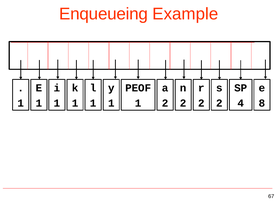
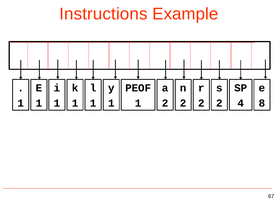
Enqueueing: Enqueueing -> Instructions
